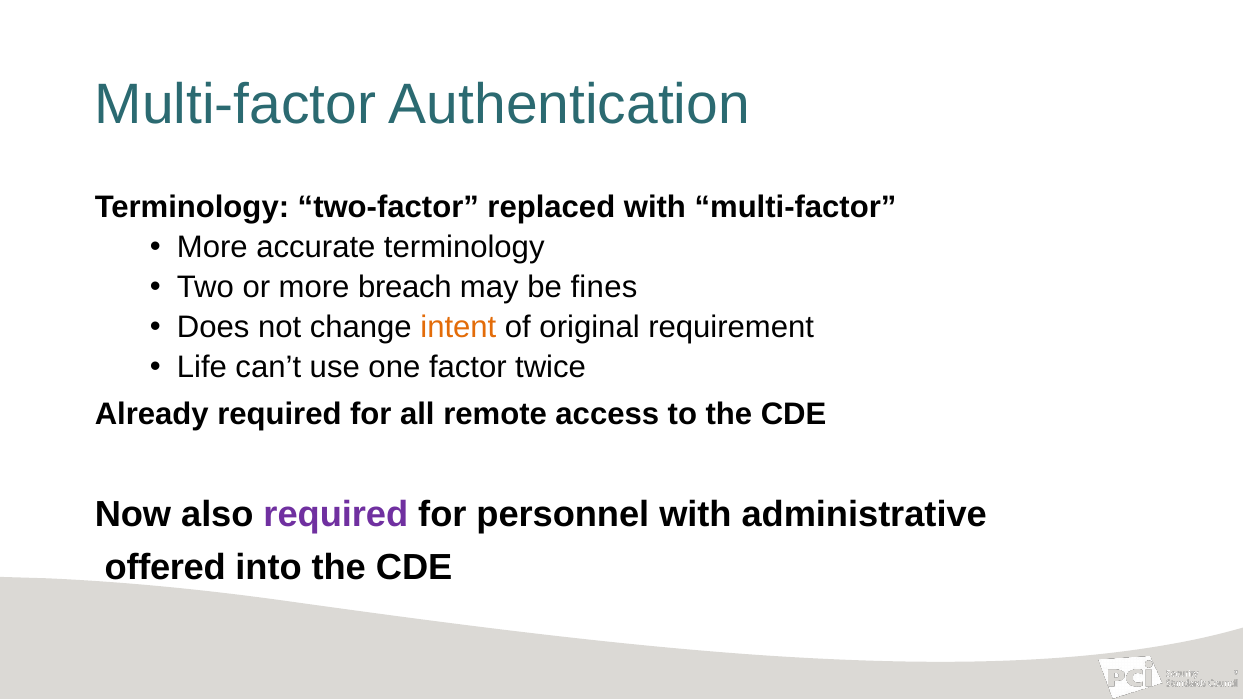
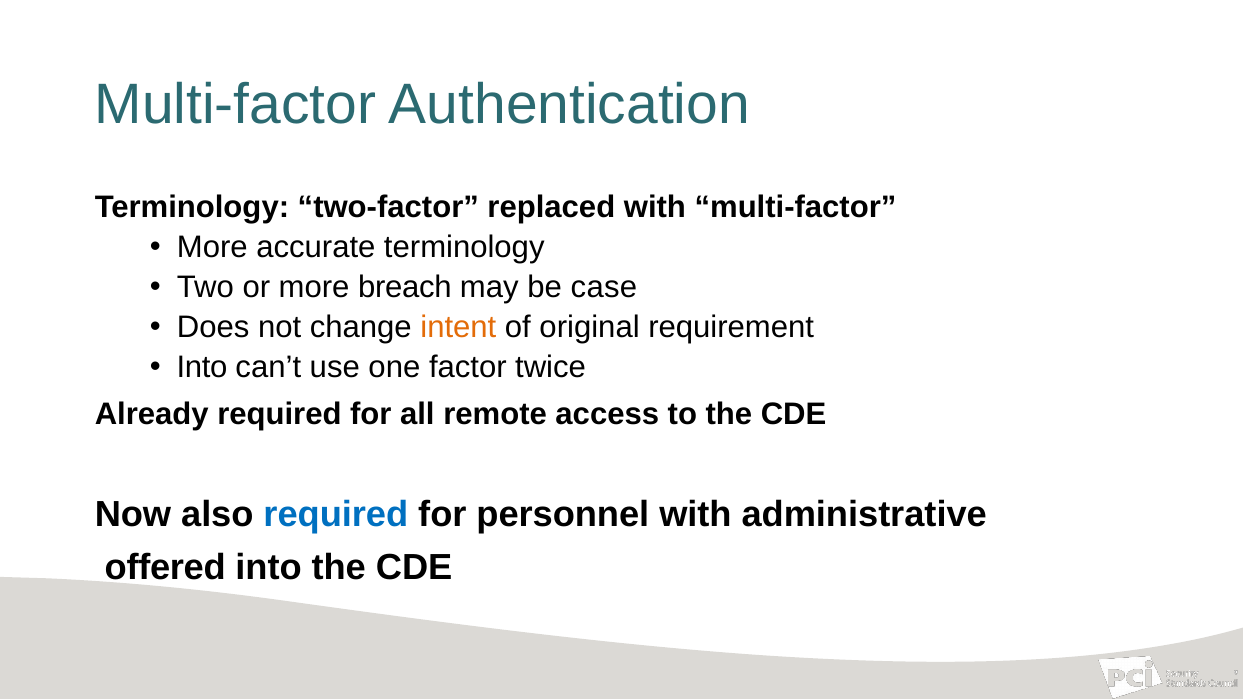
fines: fines -> case
Life at (202, 367): Life -> Into
required at (336, 515) colour: purple -> blue
